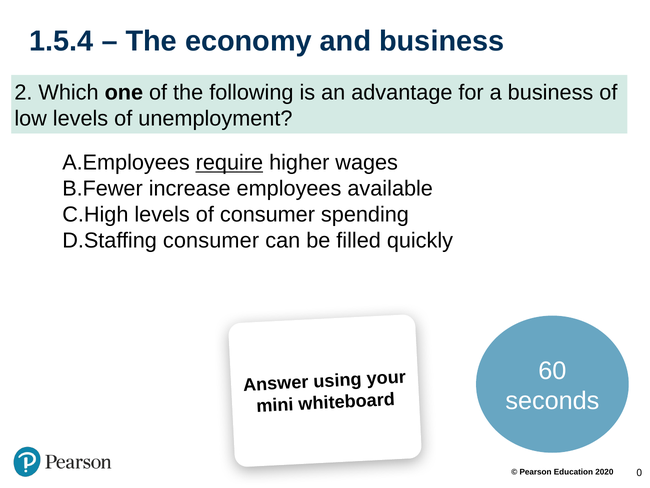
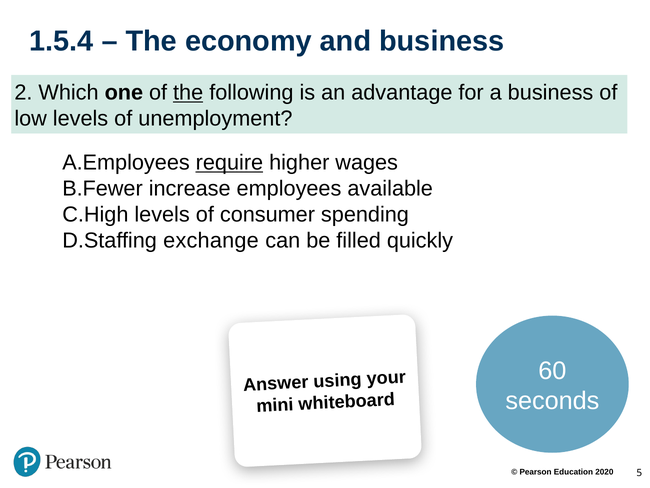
the at (188, 93) underline: none -> present
consumer at (211, 241): consumer -> exchange
0: 0 -> 5
